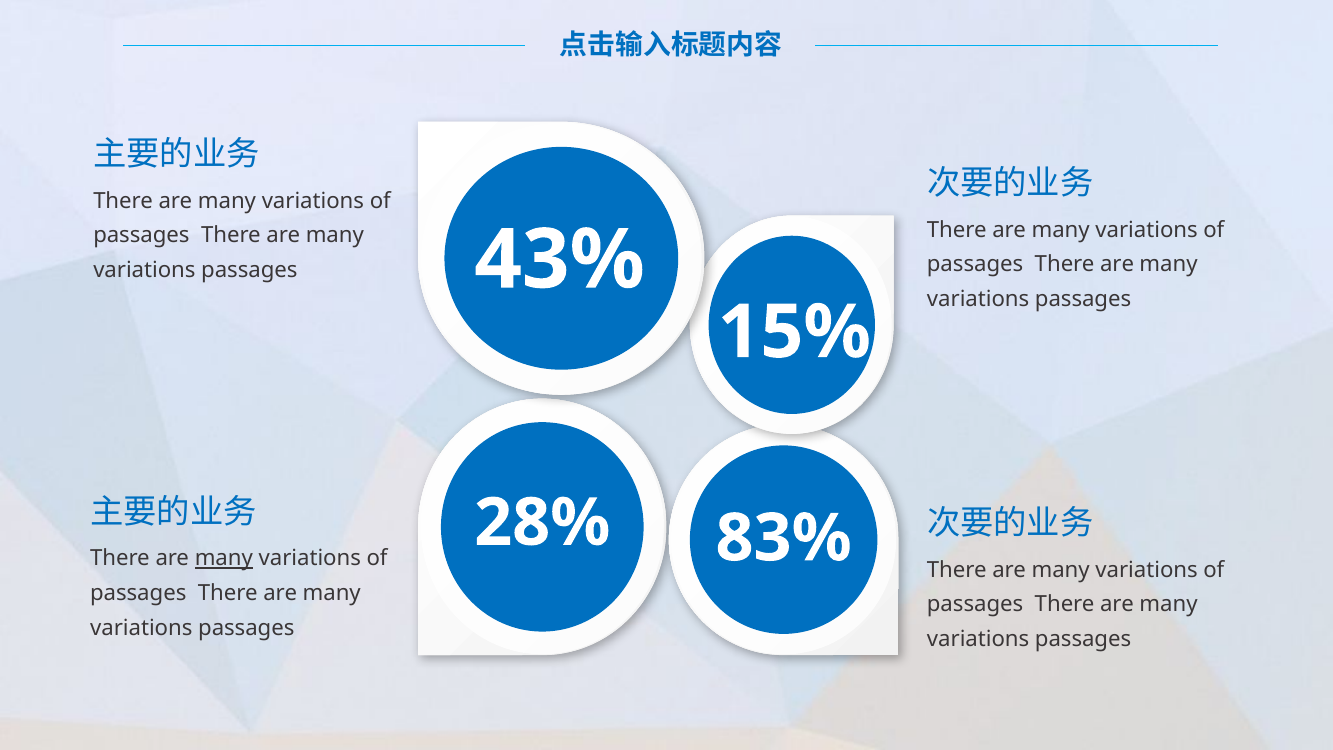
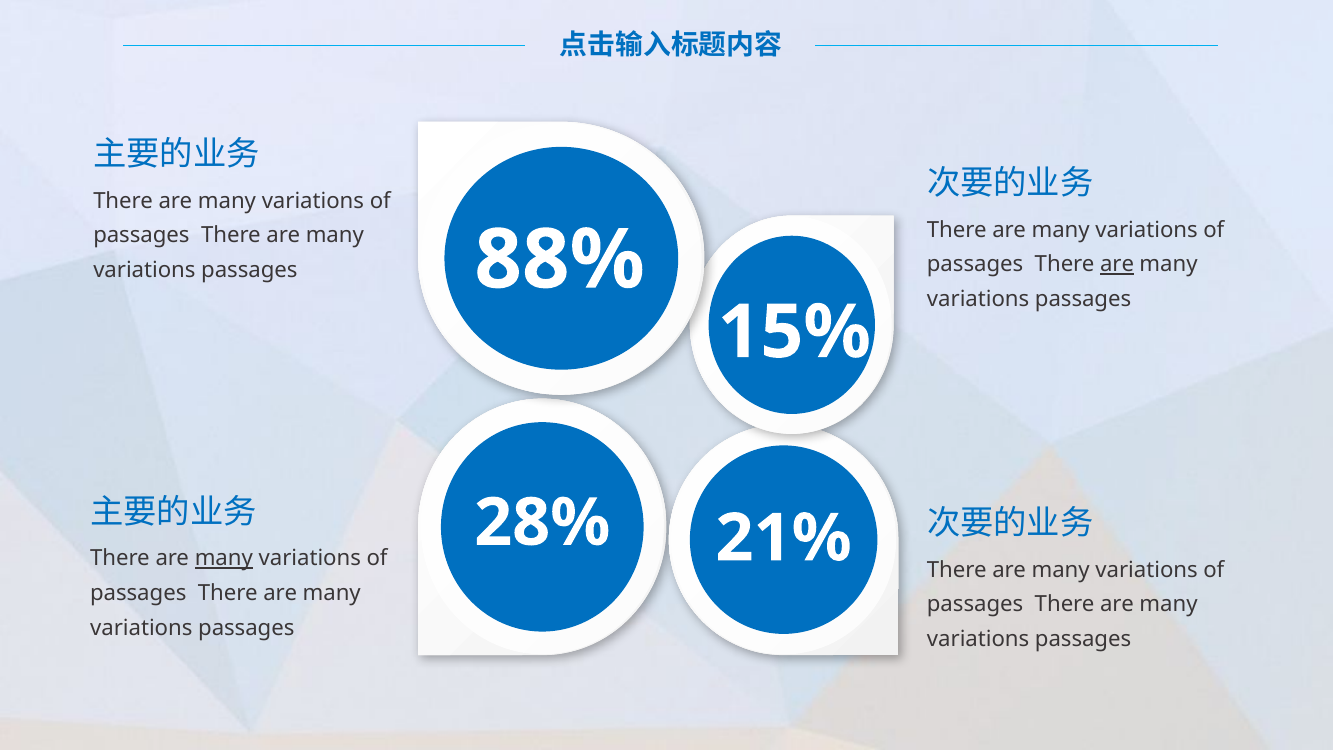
43%: 43% -> 88%
are at (1117, 264) underline: none -> present
83%: 83% -> 21%
